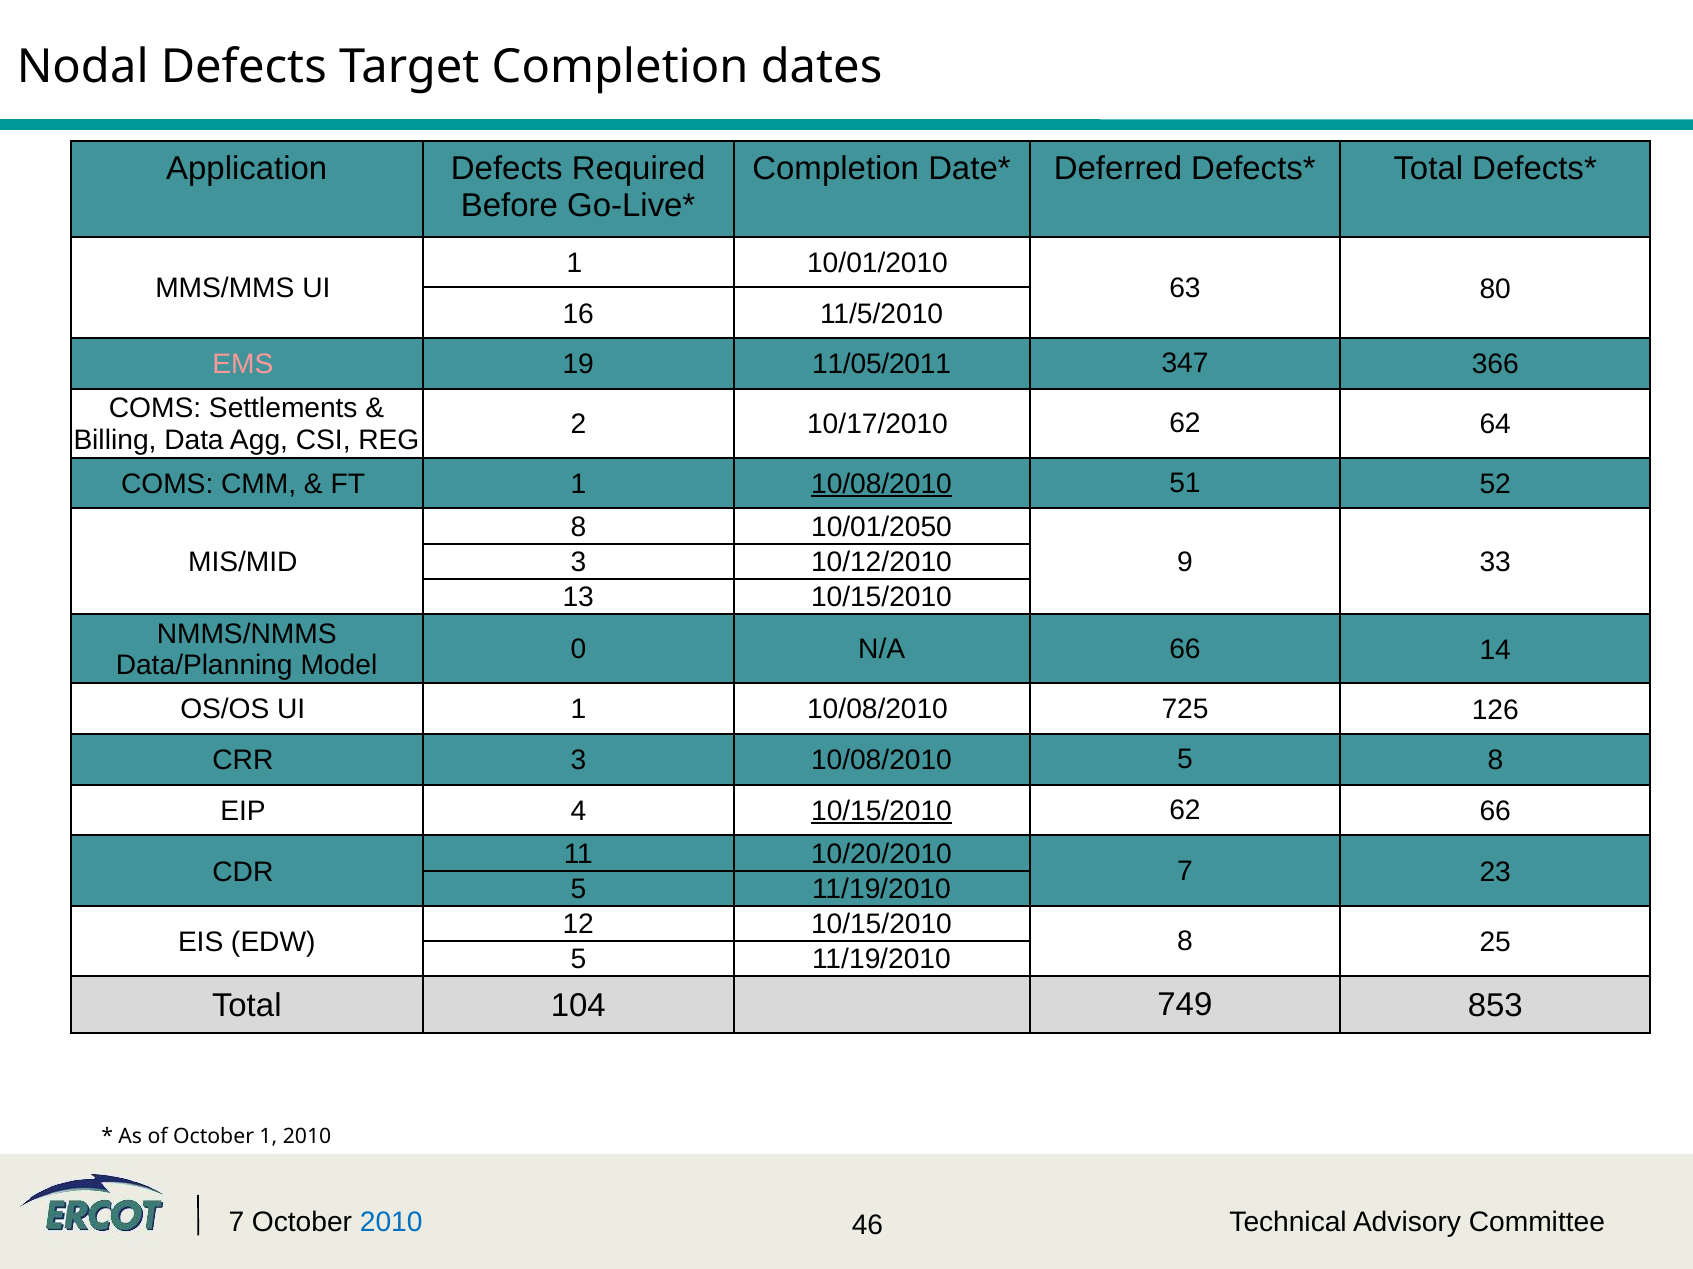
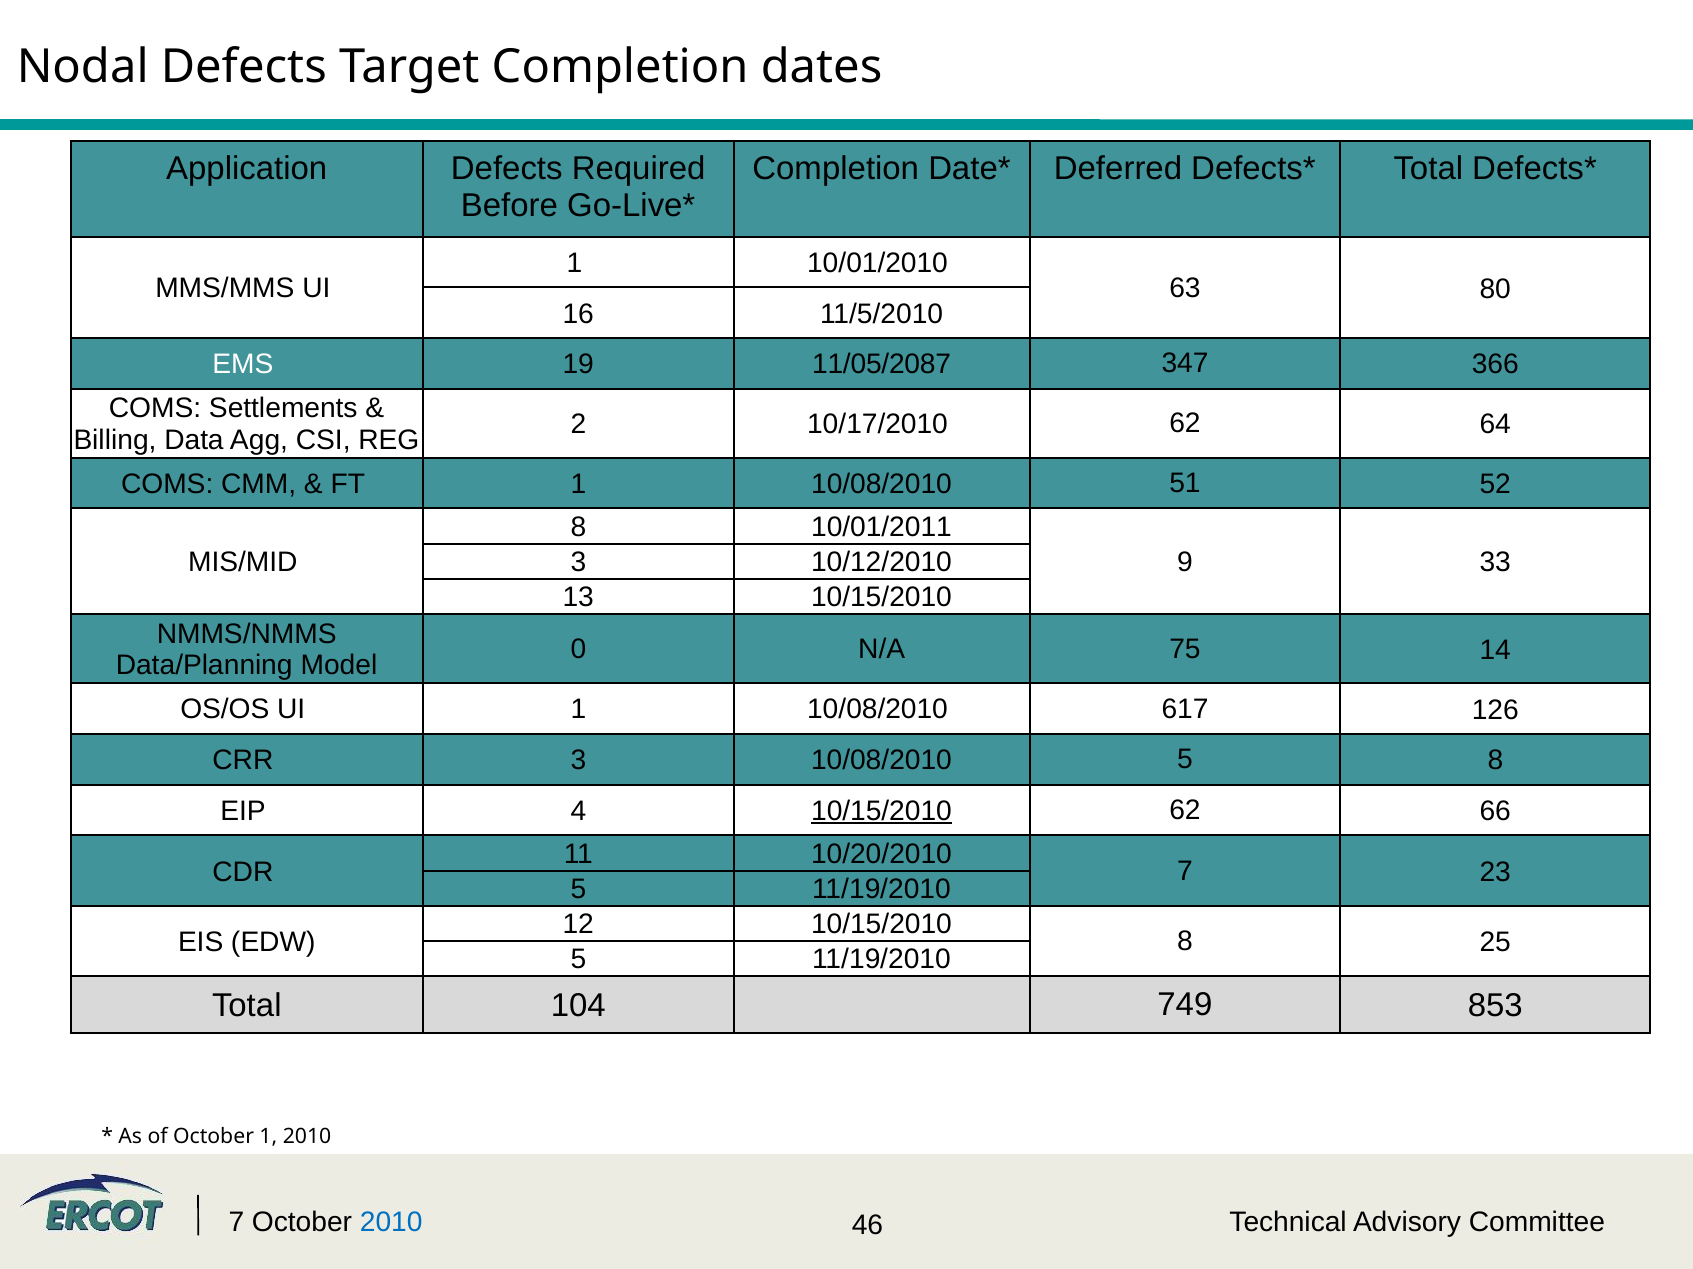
EMS colour: pink -> white
11/05/2011: 11/05/2011 -> 11/05/2087
10/08/2010 at (881, 484) underline: present -> none
10/01/2050: 10/01/2050 -> 10/01/2011
N/A 66: 66 -> 75
725: 725 -> 617
